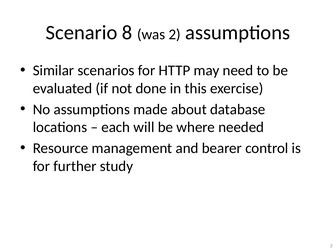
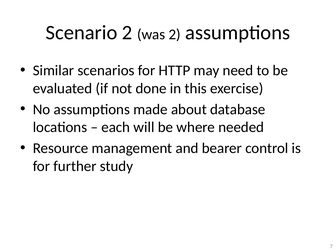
Scenario 8: 8 -> 2
